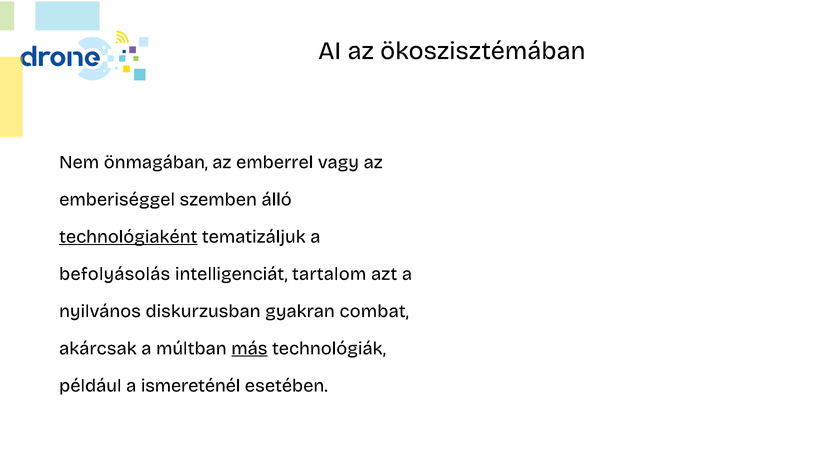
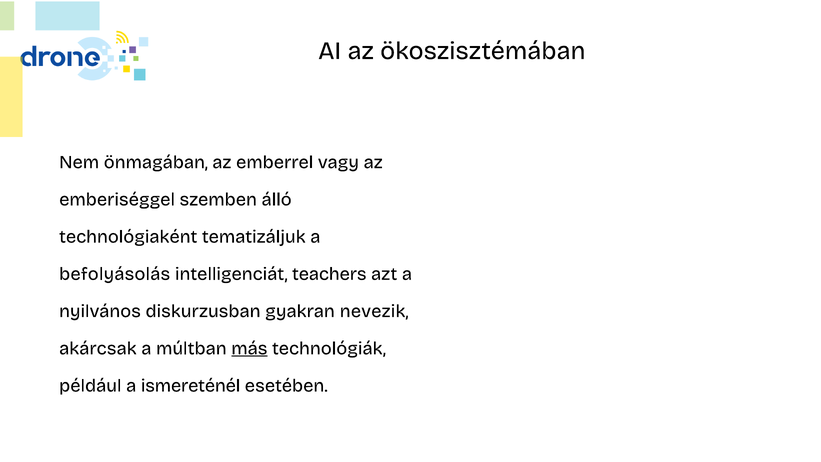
technológiaként underline: present -> none
tartalom: tartalom -> teachers
combat: combat -> nevezik
